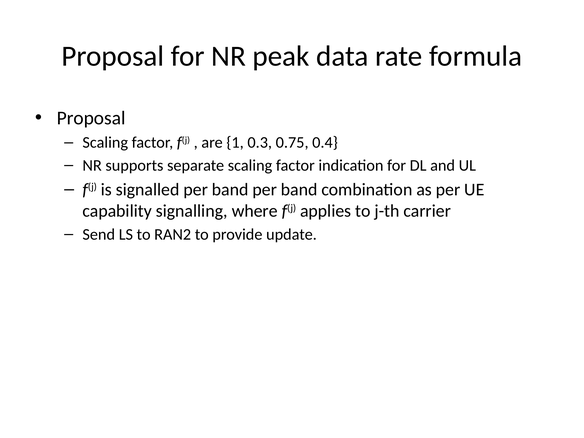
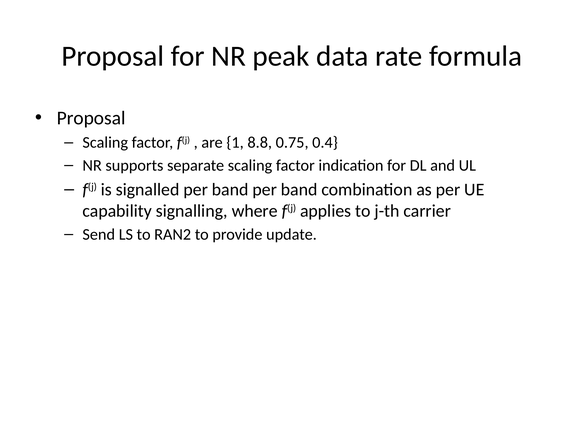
0.3: 0.3 -> 8.8
